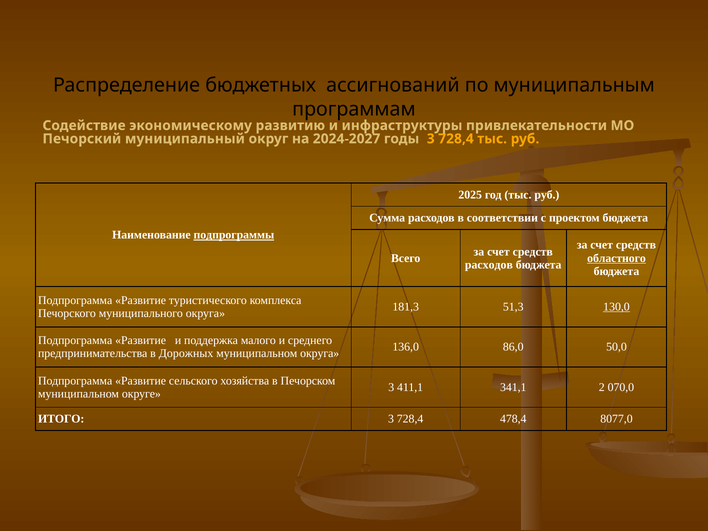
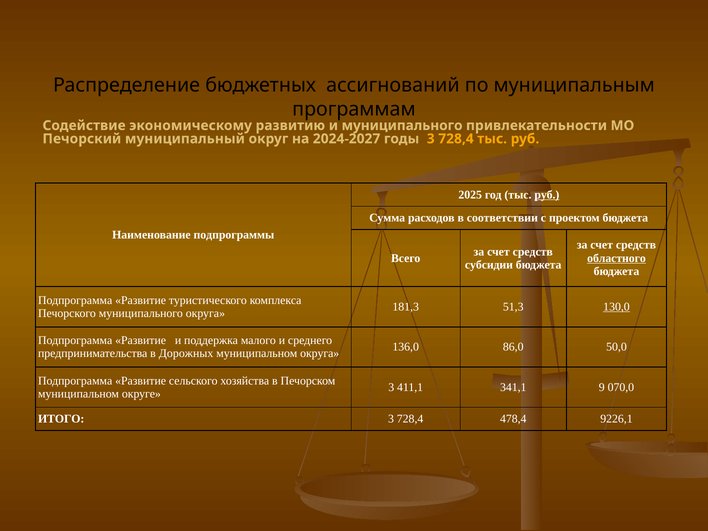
и инфраструктуры: инфраструктуры -> муниципального
руб at (547, 195) underline: none -> present
подпрограммы underline: present -> none
расходов at (489, 265): расходов -> субсидии
2: 2 -> 9
8077,0: 8077,0 -> 9226,1
